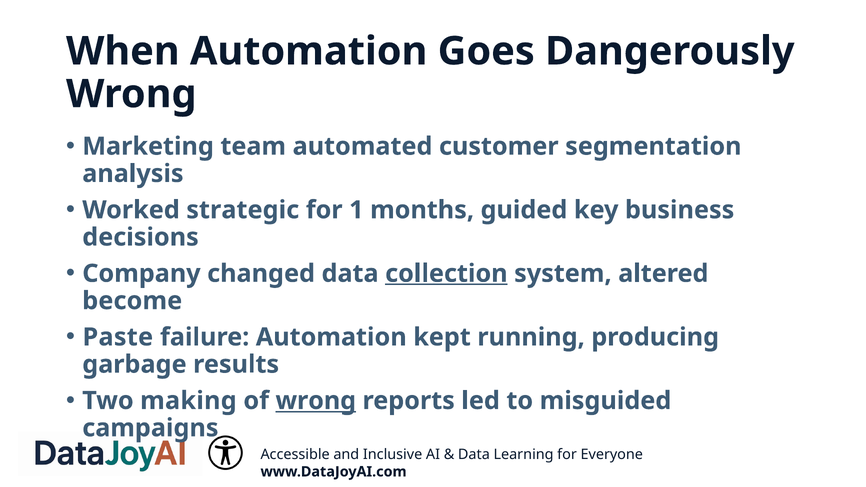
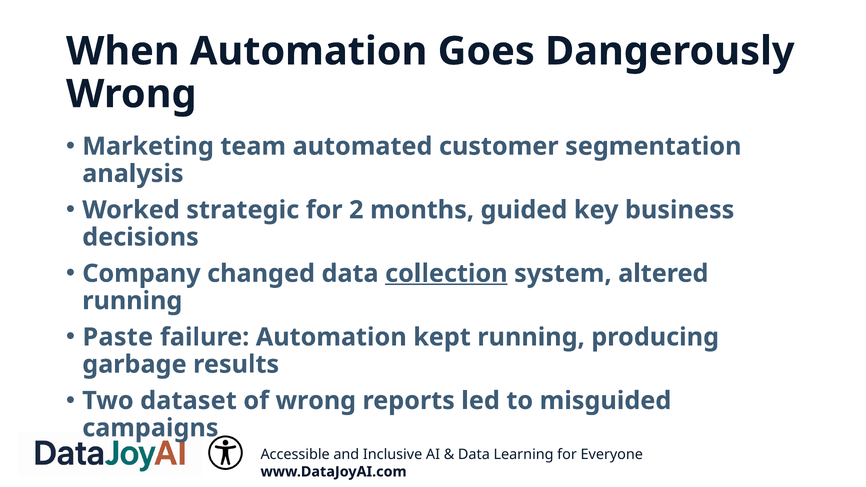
1: 1 -> 2
become at (132, 301): become -> running
making: making -> dataset
wrong at (316, 401) underline: present -> none
